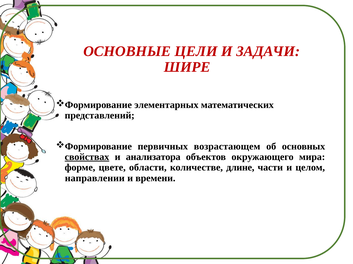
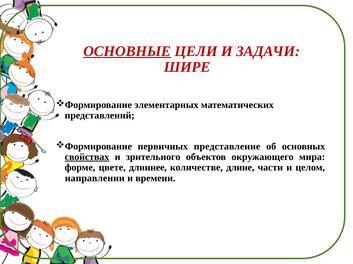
ОСНОВНЫЕ underline: none -> present
возрастающем: возрастающем -> представление
анализатора: анализатора -> зрительного
области: области -> длиннее
